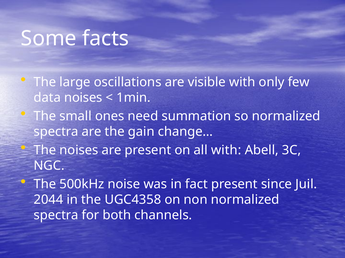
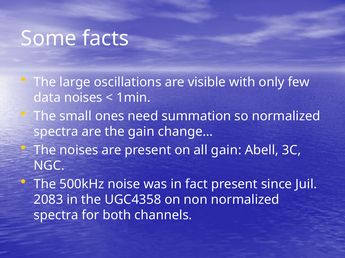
all with: with -> gain
2044: 2044 -> 2083
